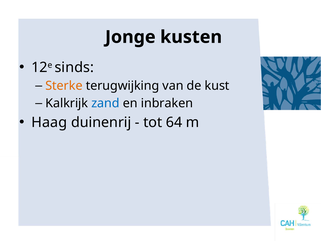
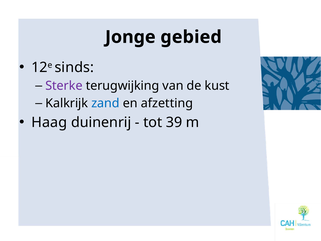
kusten: kusten -> gebied
Sterke colour: orange -> purple
inbraken: inbraken -> afzetting
64: 64 -> 39
